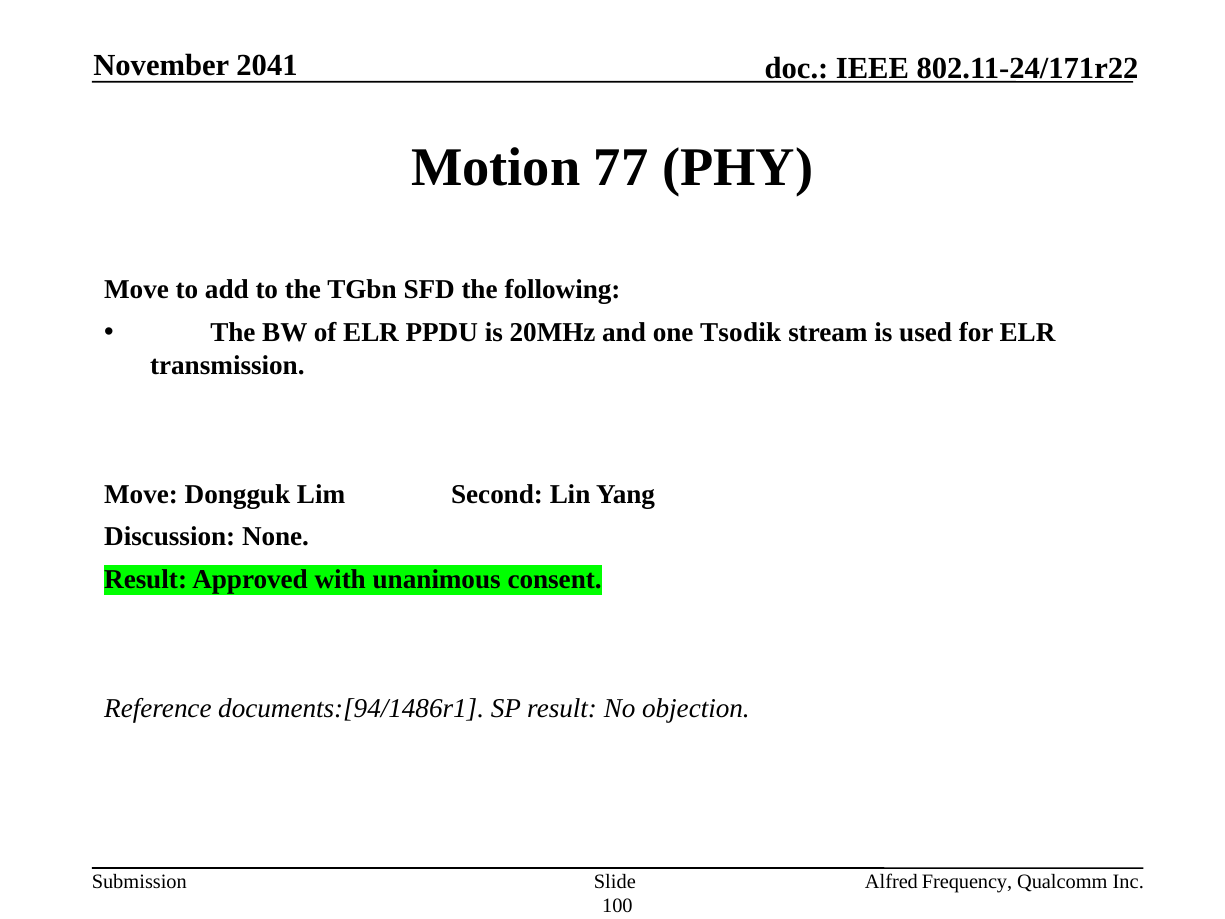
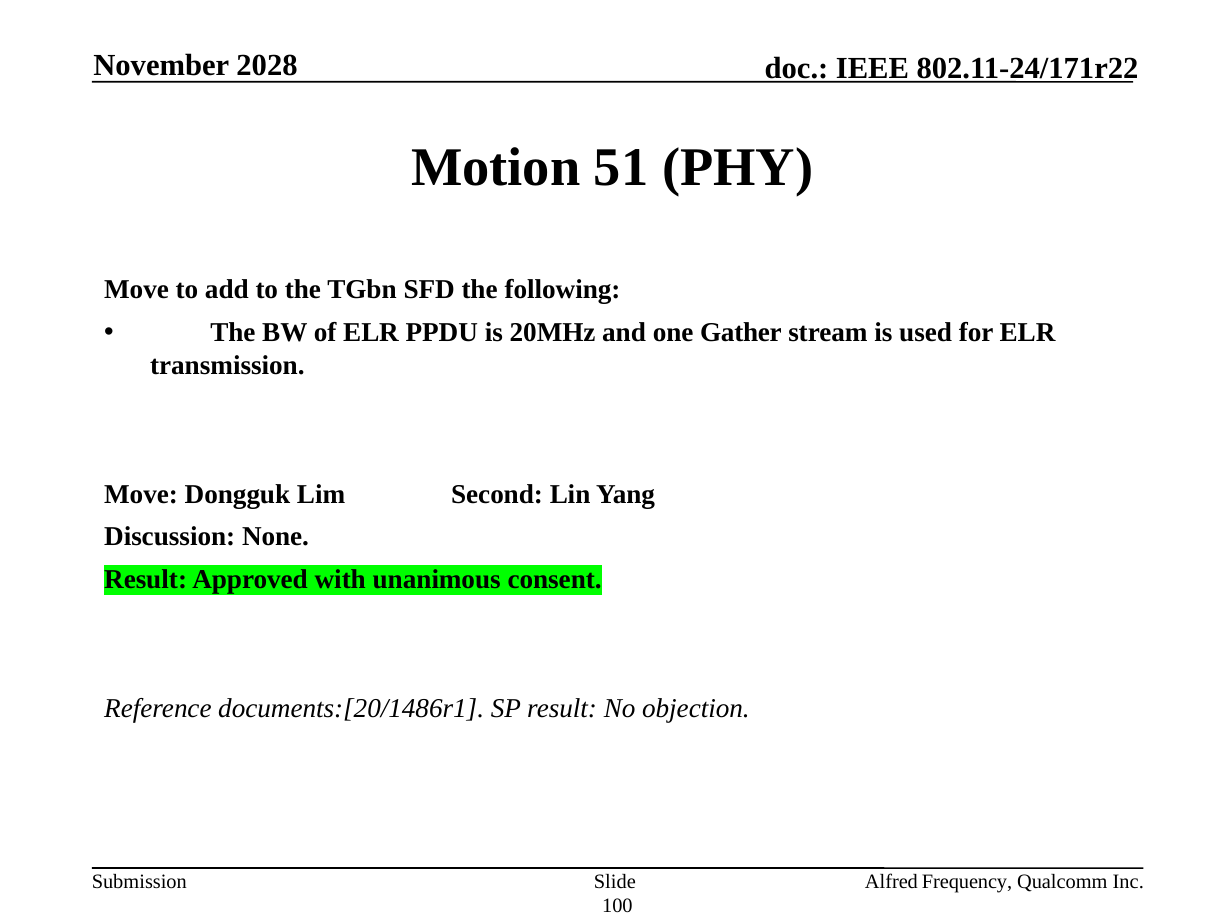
2041: 2041 -> 2028
77: 77 -> 51
Tsodik: Tsodik -> Gather
documents:[94/1486r1: documents:[94/1486r1 -> documents:[20/1486r1
